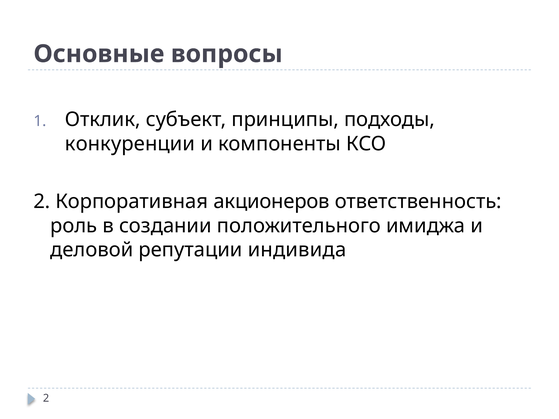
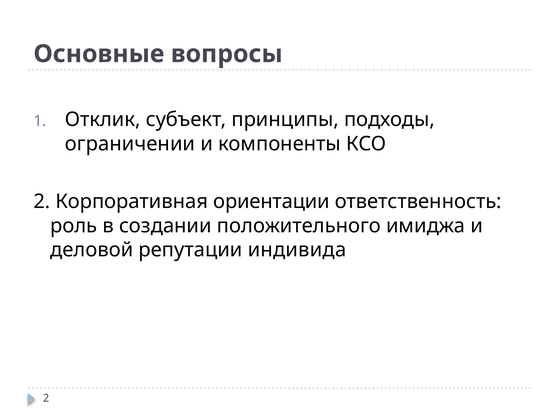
конкуренции: конкуренции -> ограничении
акционеров: акционеров -> ориентации
